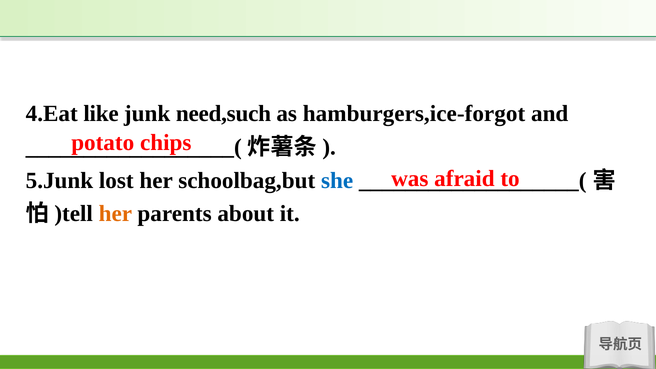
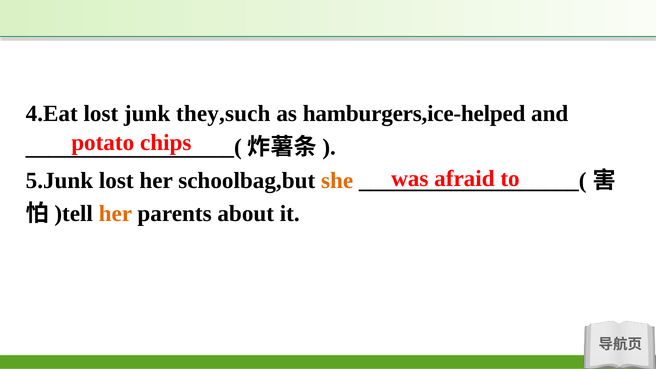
4.Eat like: like -> lost
need,such: need,such -> they,such
hamburgers,ice-forgot: hamburgers,ice-forgot -> hamburgers,ice-helped
she colour: blue -> orange
